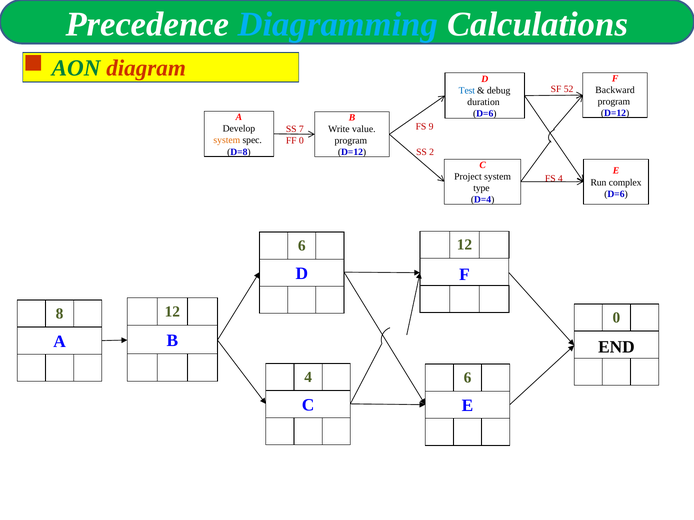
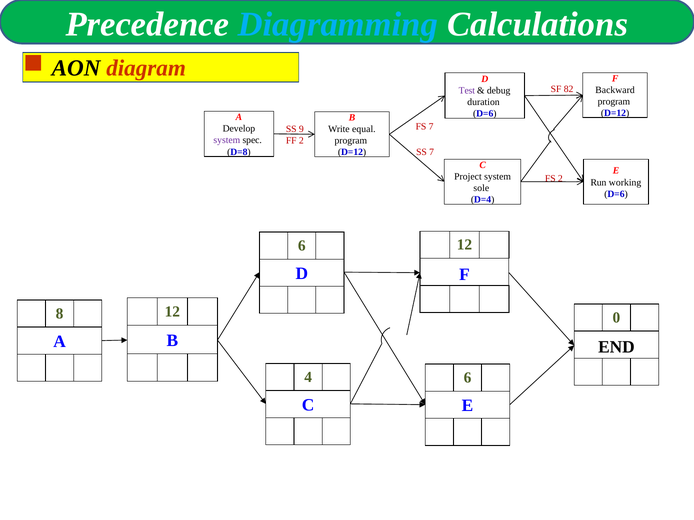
AON colour: green -> black
52: 52 -> 82
Test colour: blue -> purple
FS 9: 9 -> 7
7: 7 -> 9
value: value -> equal
system at (227, 140) colour: orange -> purple
FF 0: 0 -> 2
SS 2: 2 -> 7
FS 4: 4 -> 2
complex: complex -> working
type: type -> sole
